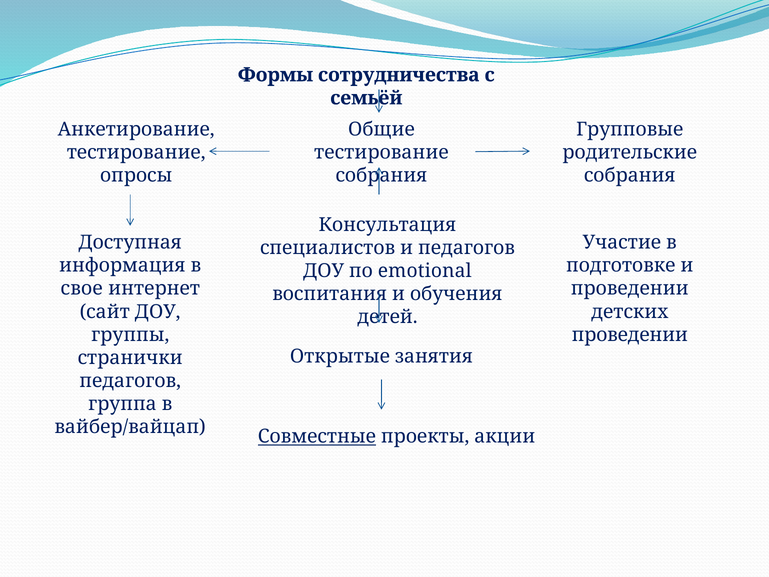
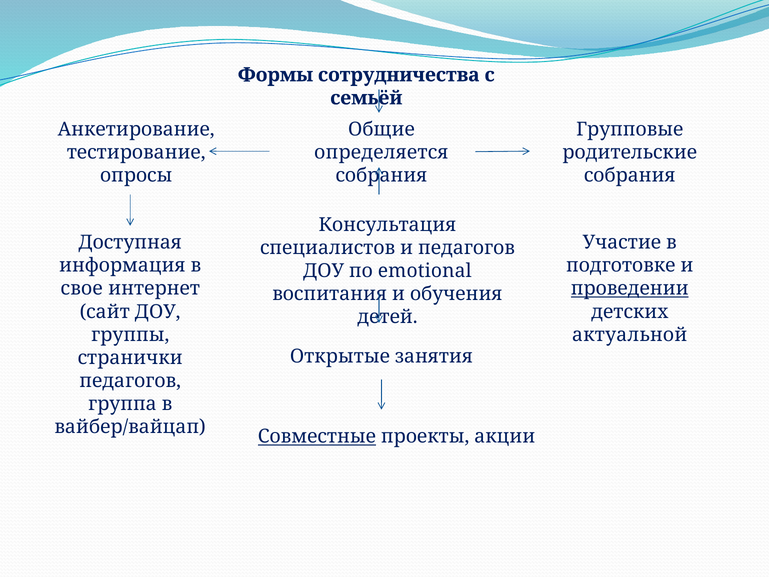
тестирование at (381, 152): тестирование -> определяется
проведении at (630, 288) underline: none -> present
проведении at (630, 335): проведении -> актуальной
